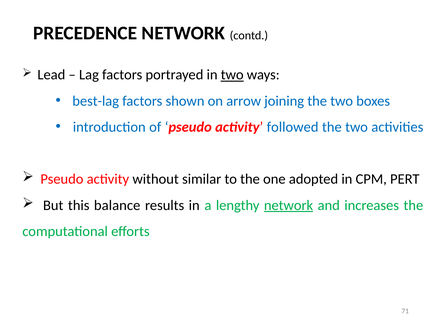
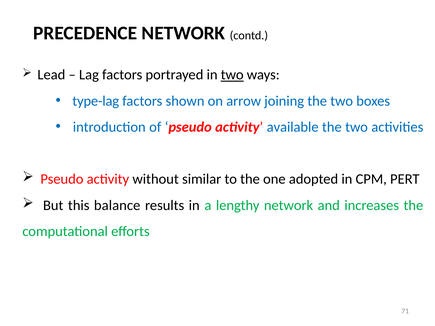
best-lag: best-lag -> type-lag
followed: followed -> available
network at (289, 205) underline: present -> none
